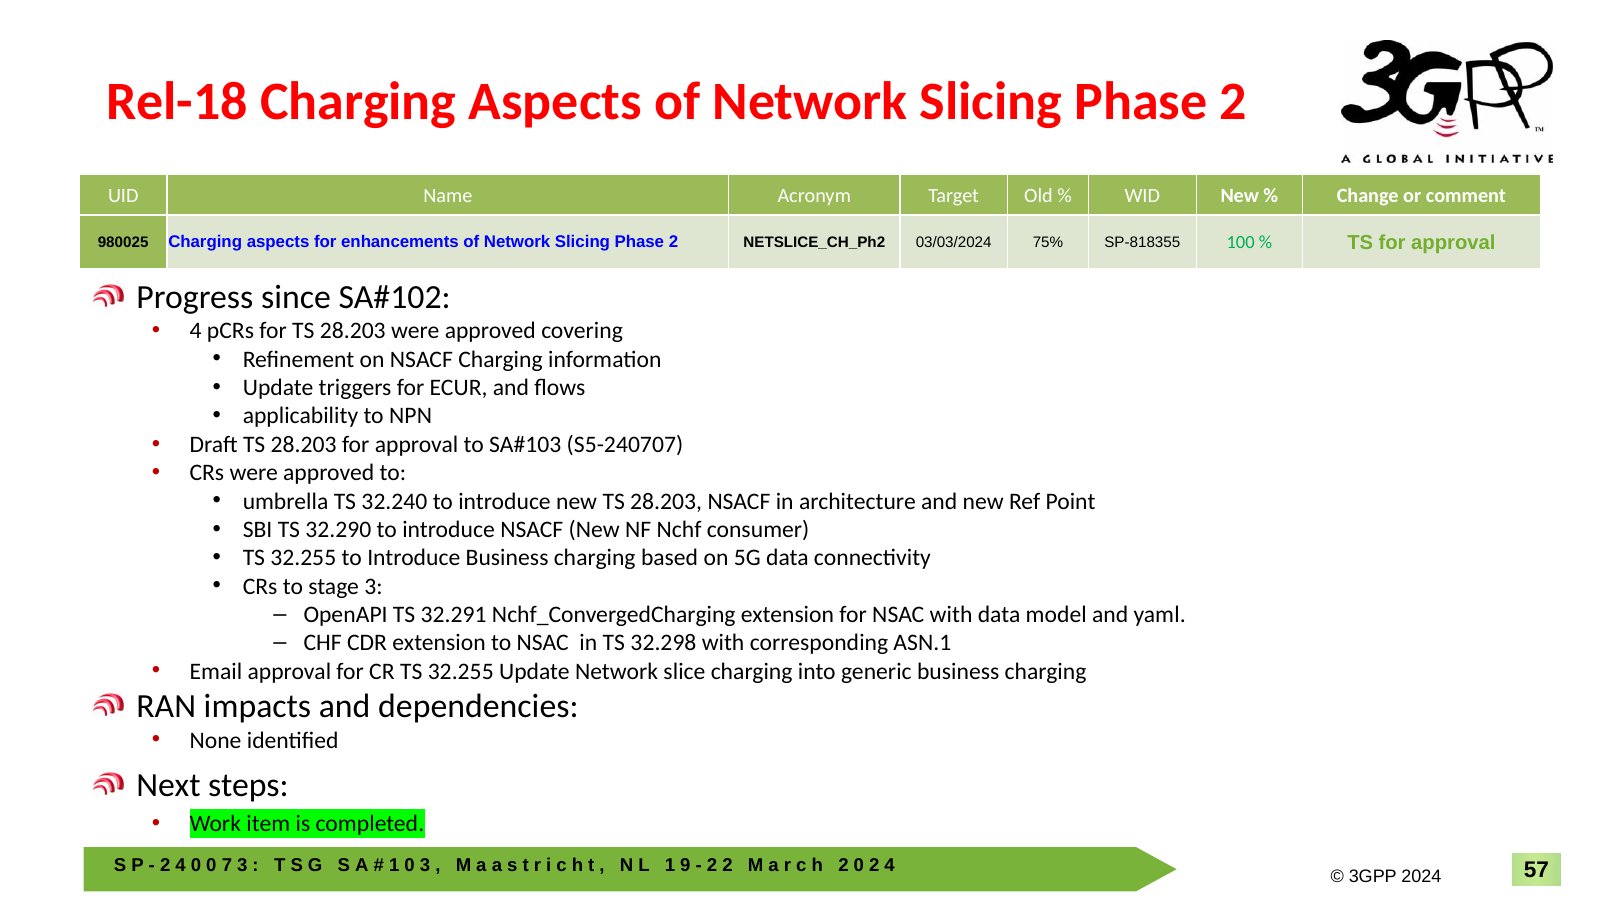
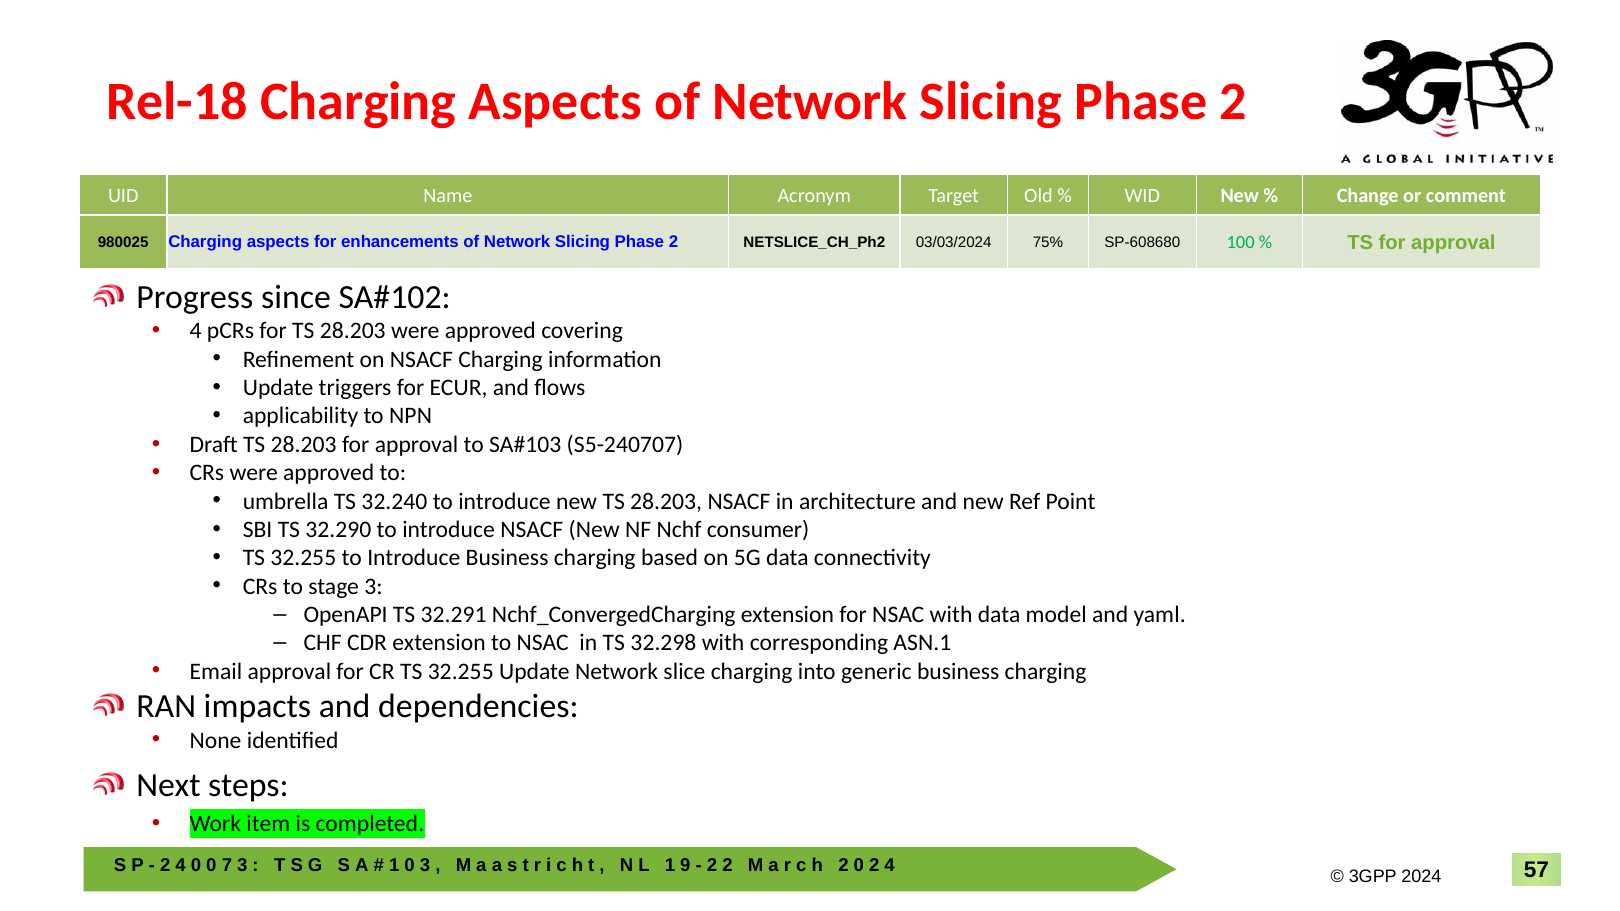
SP-818355: SP-818355 -> SP-608680
